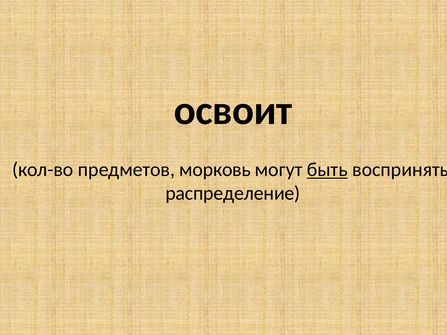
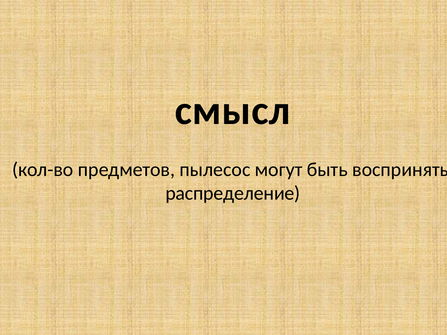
освоит: освоит -> смысл
морковь: морковь -> пылесос
быть underline: present -> none
